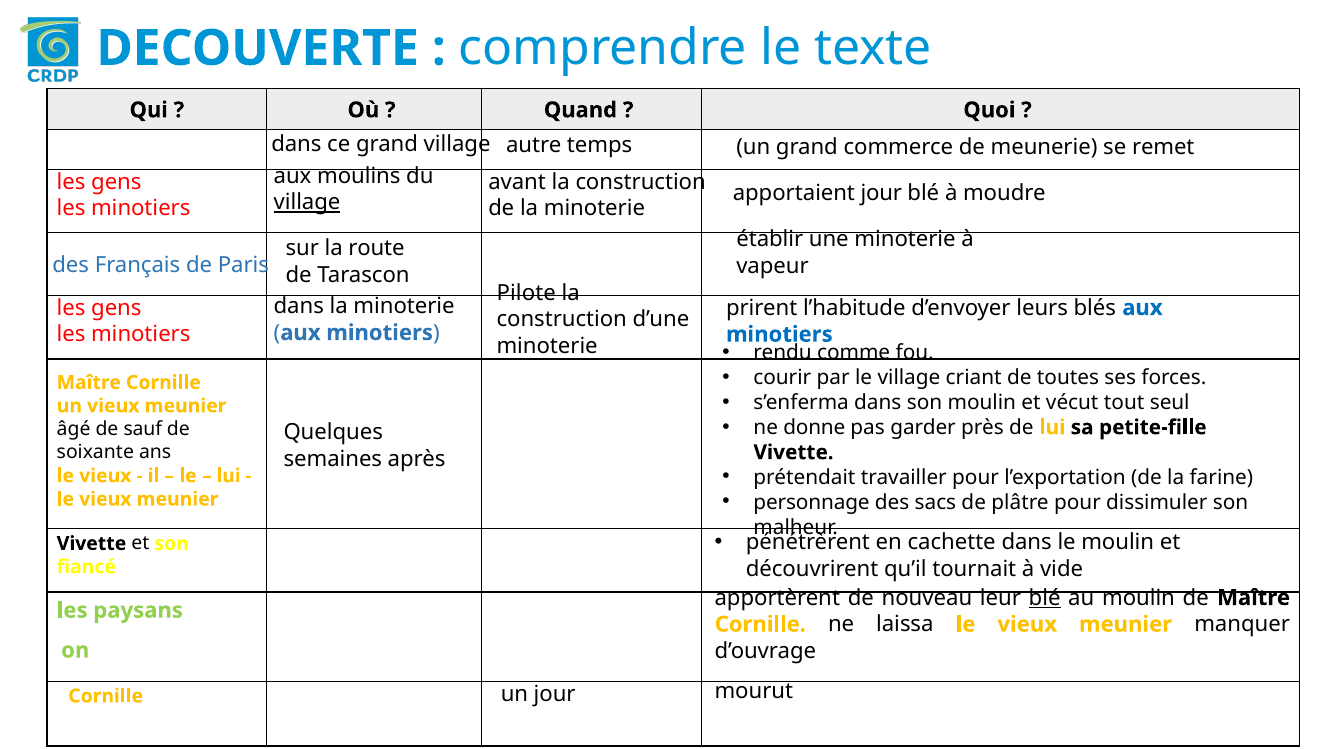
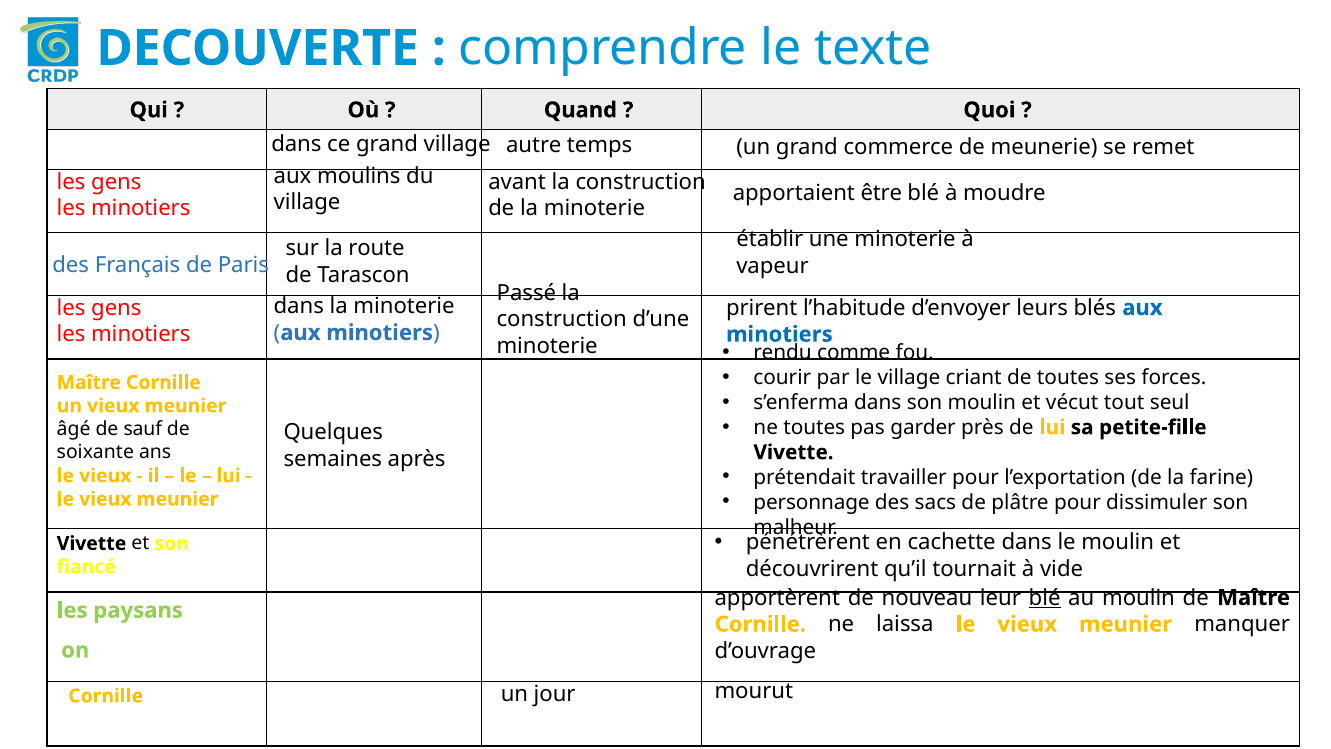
apportaient jour: jour -> être
village at (307, 202) underline: present -> none
Pilote: Pilote -> Passé
ne donne: donne -> toutes
